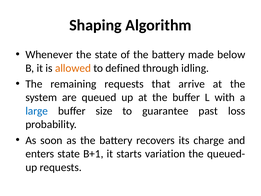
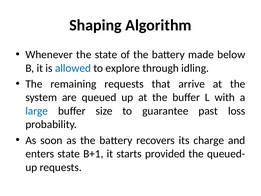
allowed colour: orange -> blue
defined: defined -> explore
variation: variation -> provided
